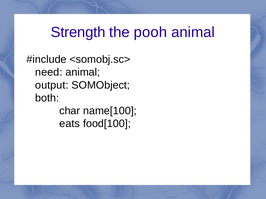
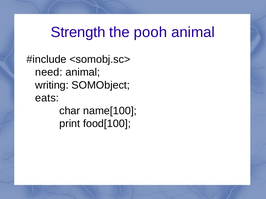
output: output -> writing
both: both -> eats
eats: eats -> print
